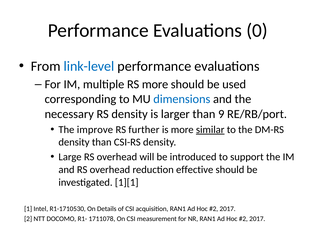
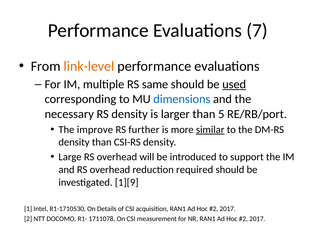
0: 0 -> 7
link-level colour: blue -> orange
RS more: more -> same
used underline: none -> present
9: 9 -> 5
effective: effective -> required
1][1: 1][1 -> 1][9
